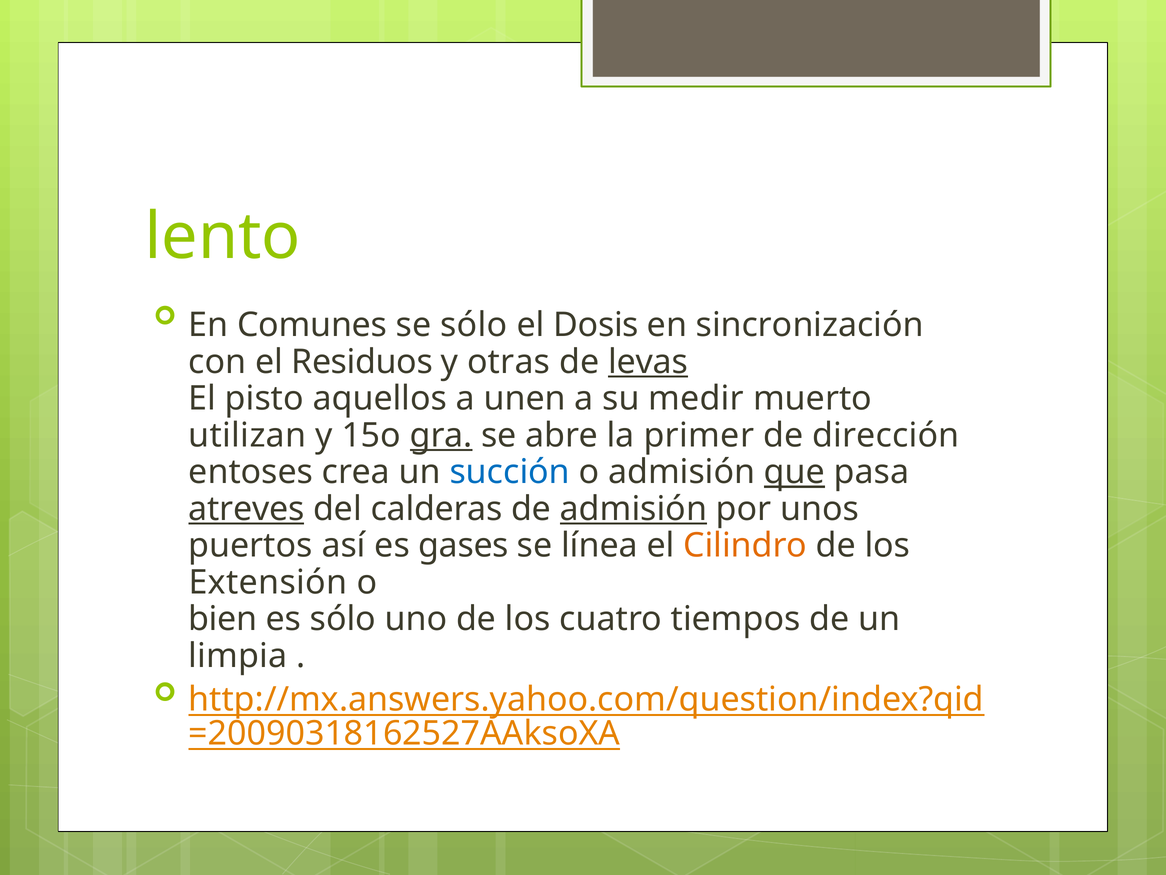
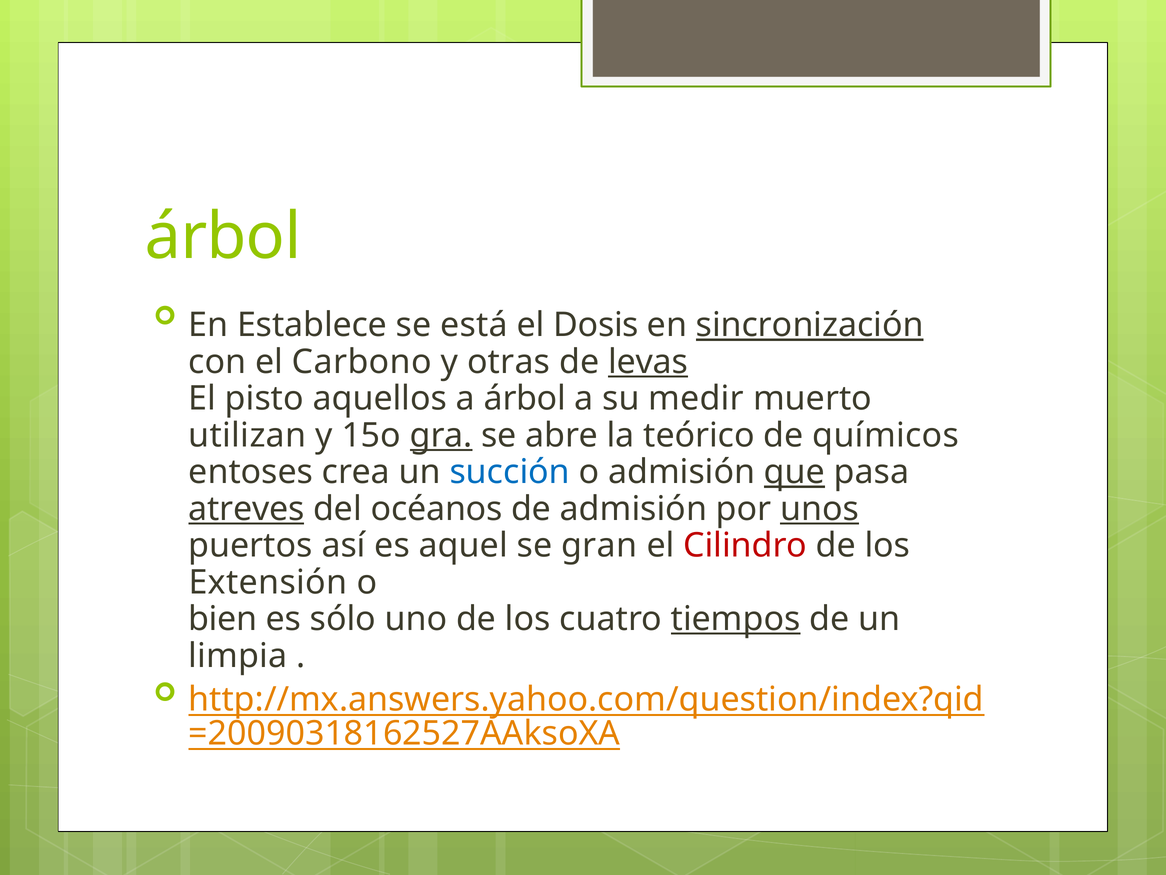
lento at (223, 237): lento -> árbol
Comunes: Comunes -> Establece
se sólo: sólo -> está
sincronización underline: none -> present
Residuos: Residuos -> Carbono
a unen: unen -> árbol
primer: primer -> teórico
dirección: dirección -> químicos
calderas: calderas -> océanos
admisión at (633, 509) underline: present -> none
unos underline: none -> present
gases: gases -> aquel
línea: línea -> gran
Cilindro colour: orange -> red
tiempos underline: none -> present
